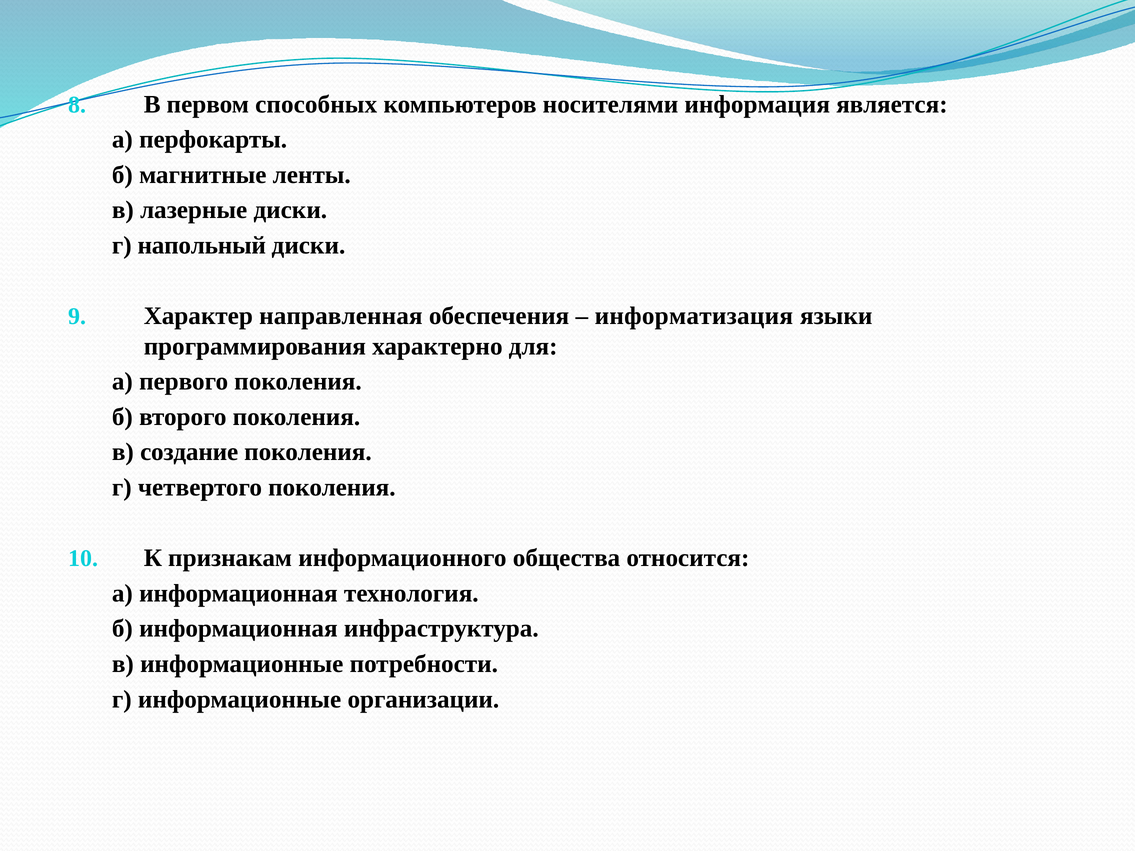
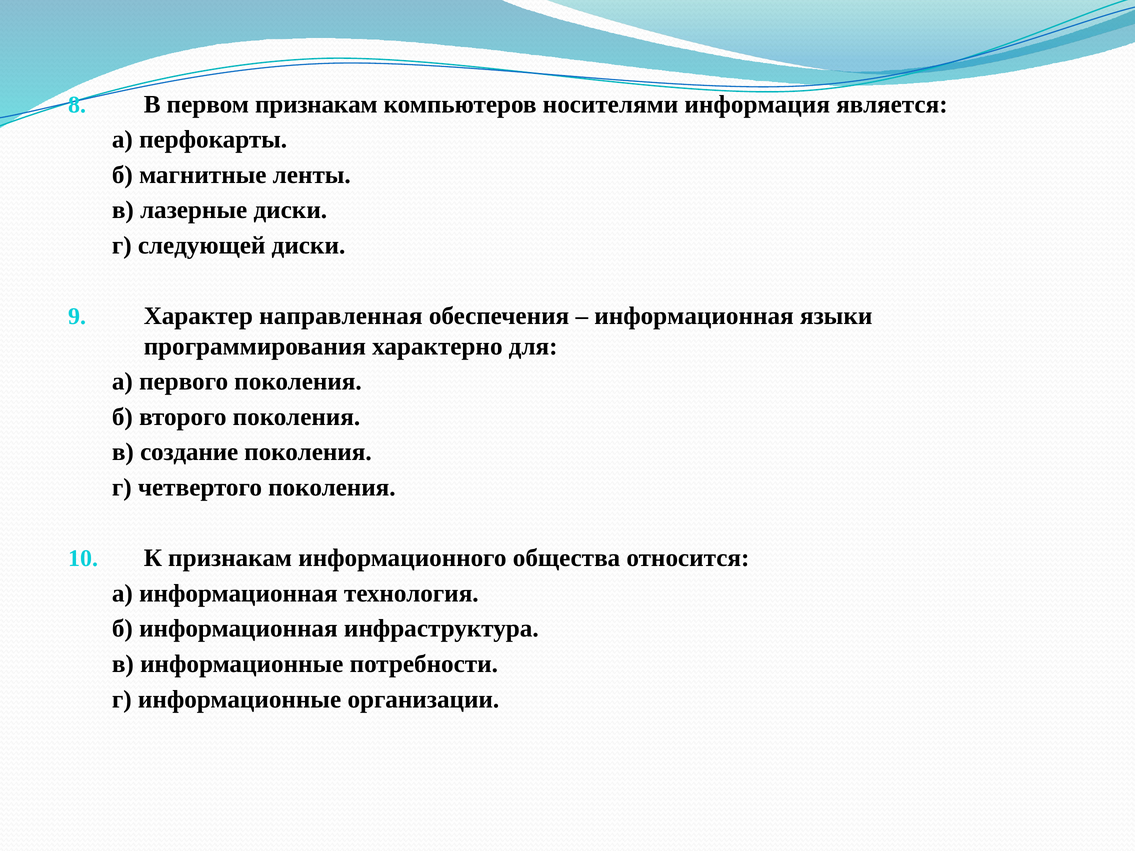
первом способных: способных -> признакам
напольный: напольный -> следующей
информатизация at (694, 316): информатизация -> информационная
